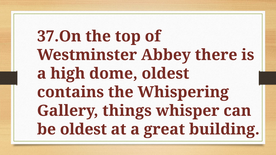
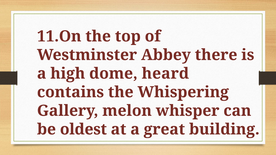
37.On: 37.On -> 11.On
dome oldest: oldest -> heard
things: things -> melon
